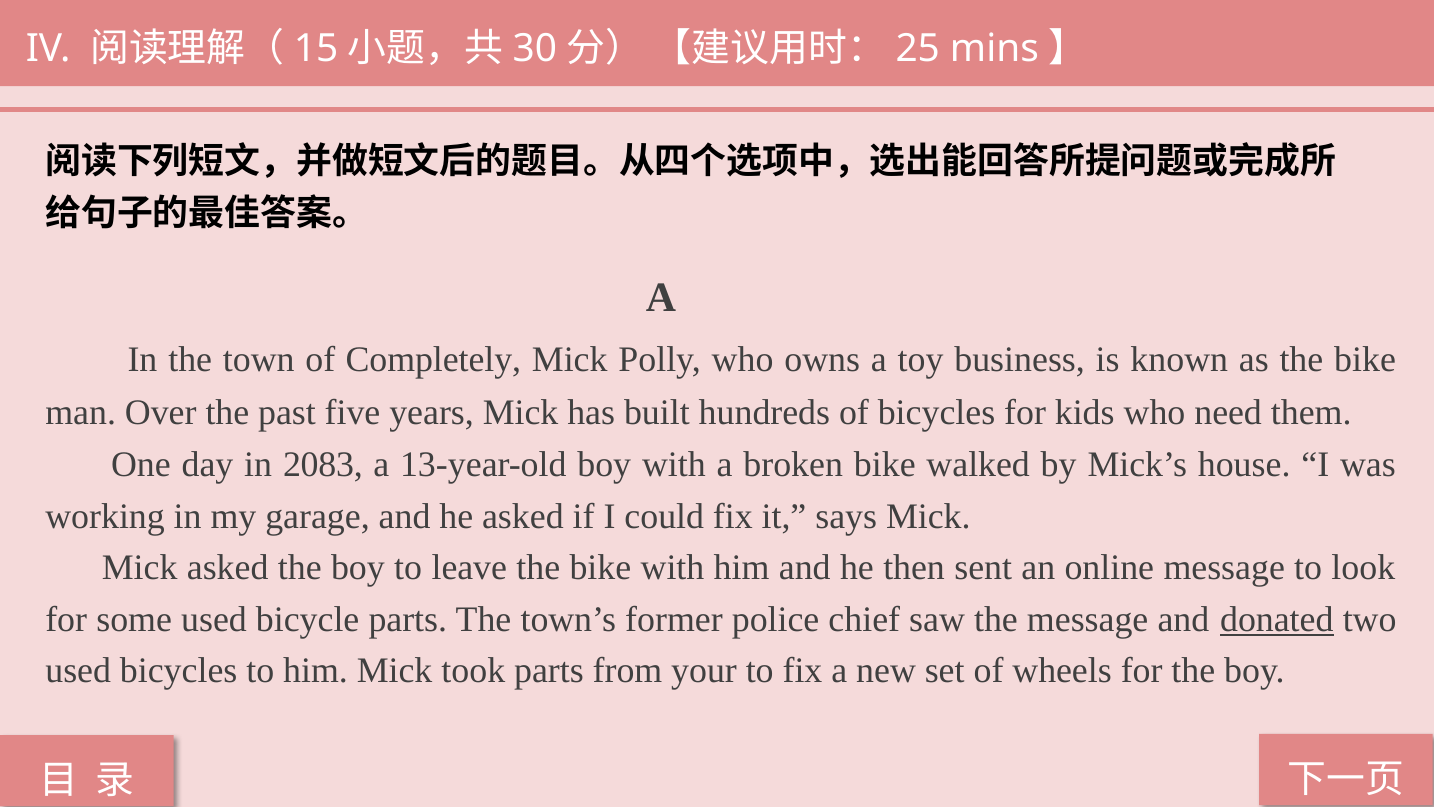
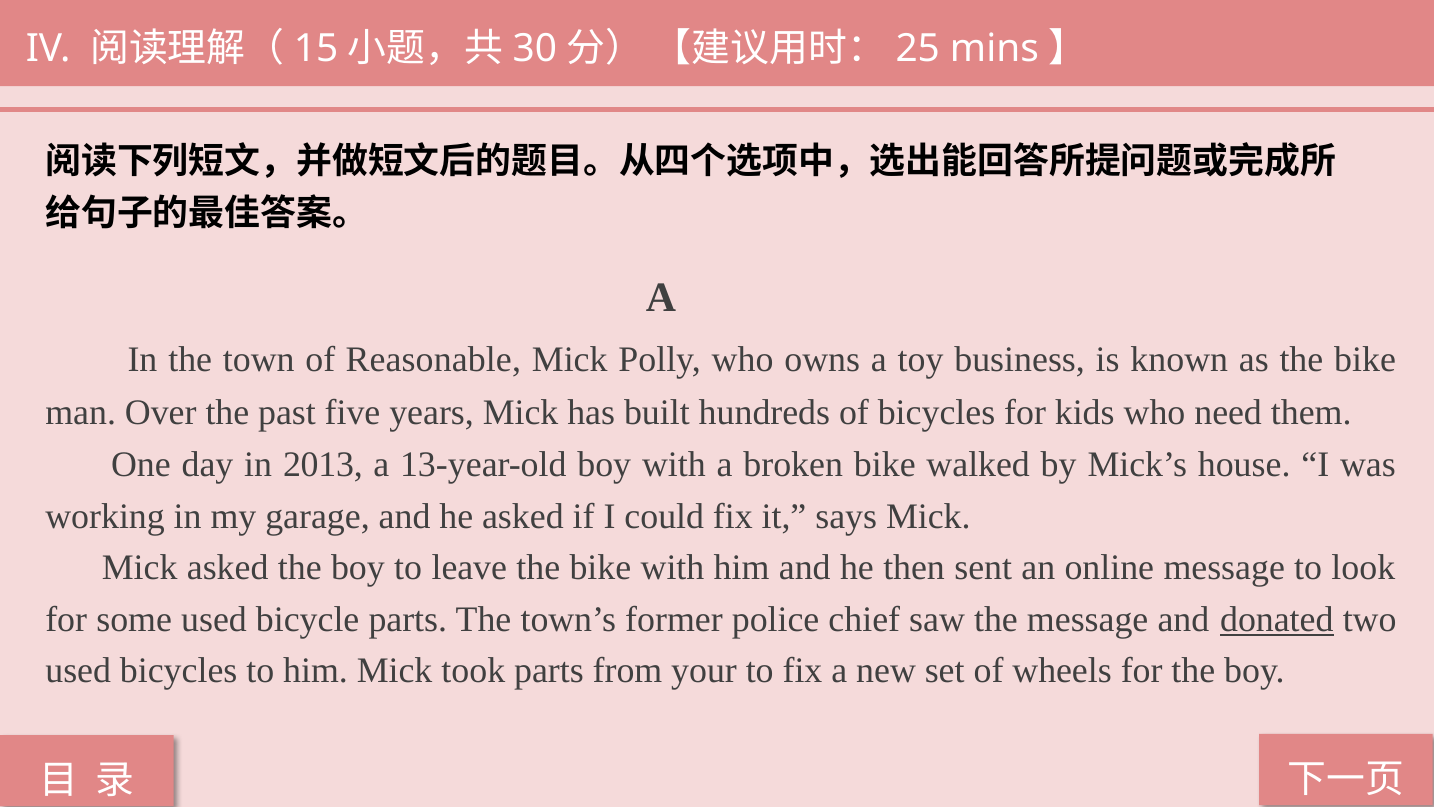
Completely: Completely -> Reasonable
2083: 2083 -> 2013
